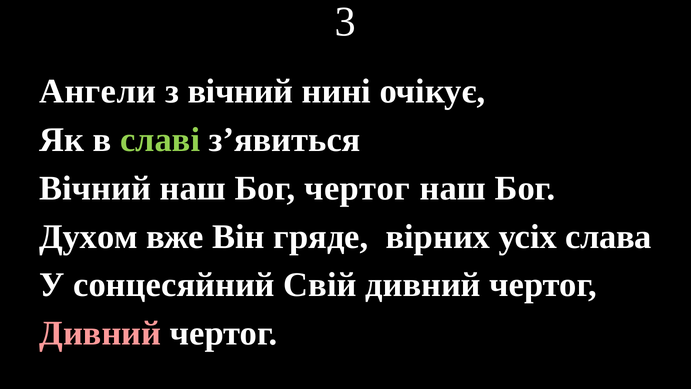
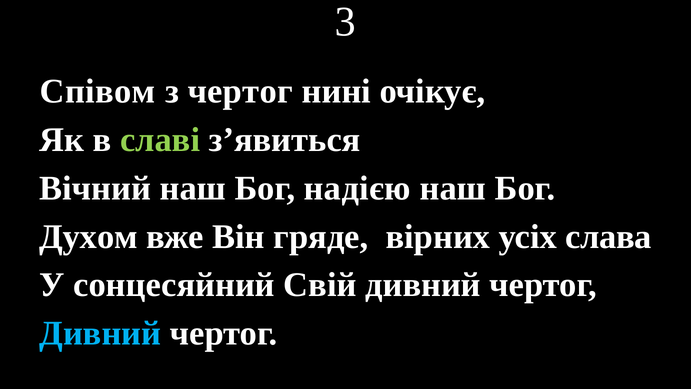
Ангели: Ангели -> Співом
з вічний: вічний -> чертог
Бог чертог: чертог -> надією
Дивний at (100, 333) colour: pink -> light blue
